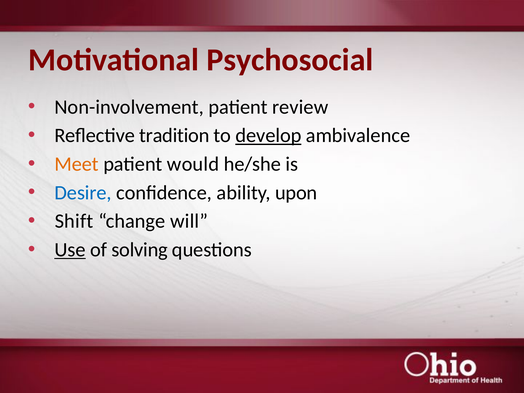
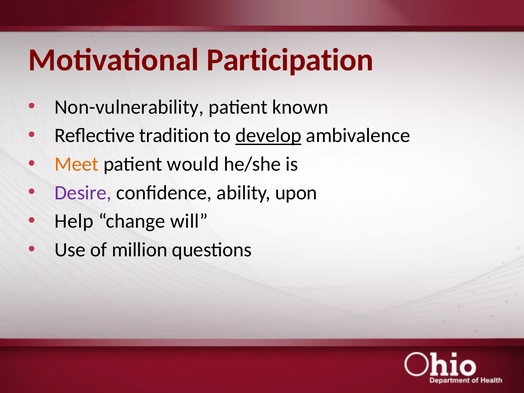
Psychosocial: Psychosocial -> Participation
Non-involvement: Non-involvement -> Non-vulnerability
review: review -> known
Desire colour: blue -> purple
Shift: Shift -> Help
Use underline: present -> none
solving: solving -> million
